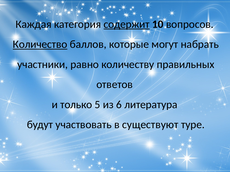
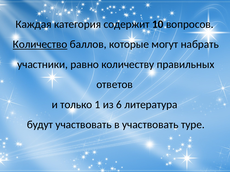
содержит underline: present -> none
5: 5 -> 1
в существуют: существуют -> участвовать
